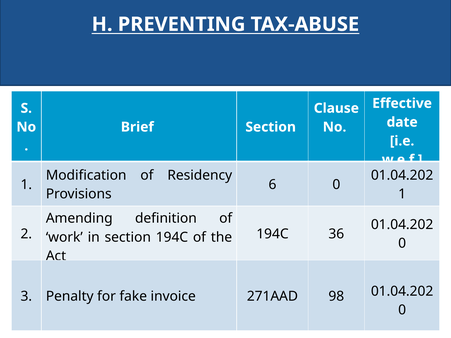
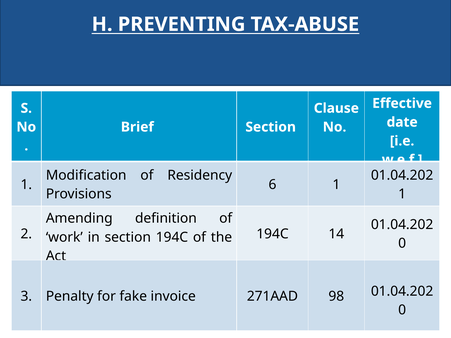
6 0: 0 -> 1
36: 36 -> 14
